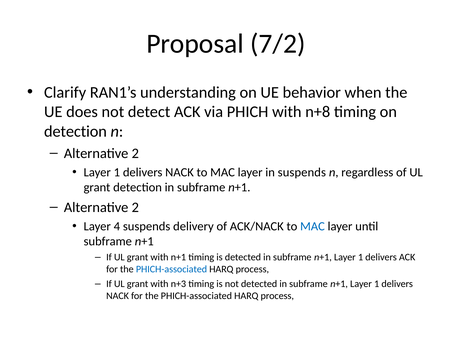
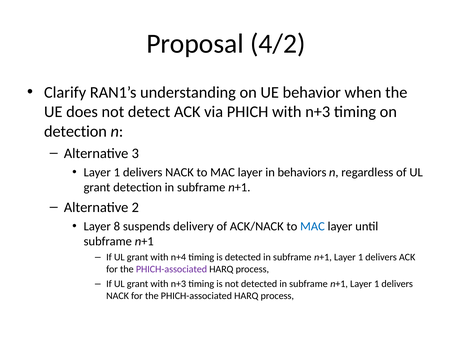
7/2: 7/2 -> 4/2
PHICH with n+8: n+8 -> n+3
2 at (135, 153): 2 -> 3
in suspends: suspends -> behaviors
4: 4 -> 8
with n+1: n+1 -> n+4
PHICH-associated at (172, 269) colour: blue -> purple
